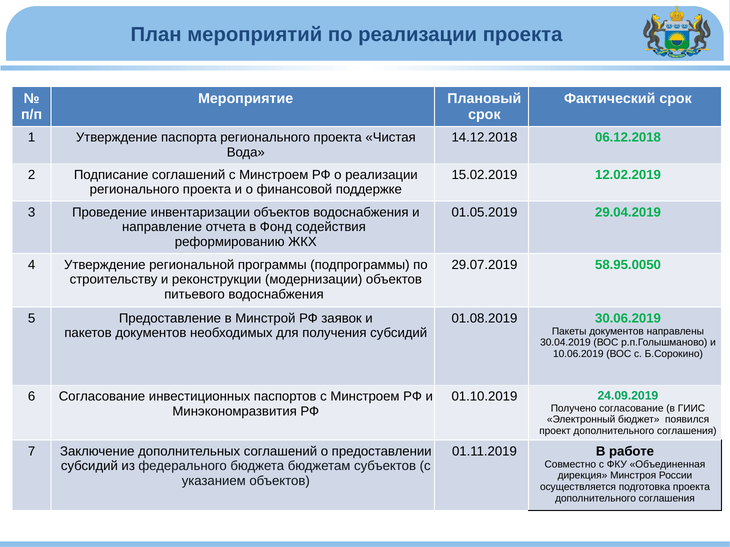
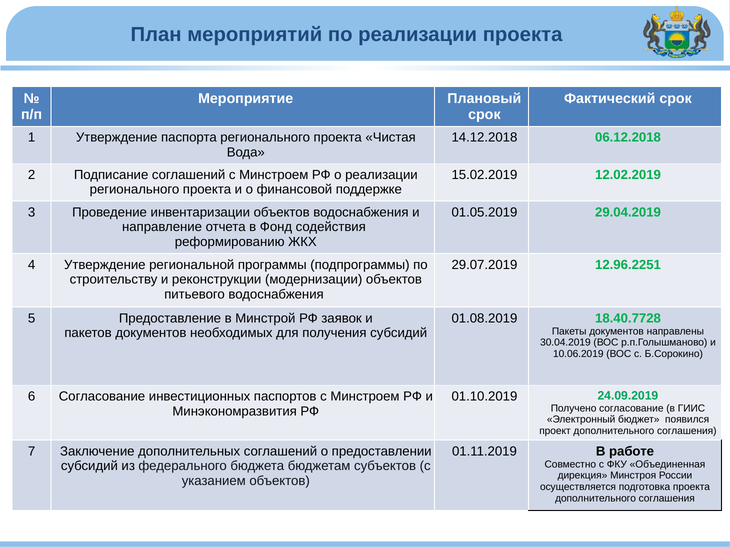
58.95.0050: 58.95.0050 -> 12.96.2251
30.06.2019: 30.06.2019 -> 18.40.7728
